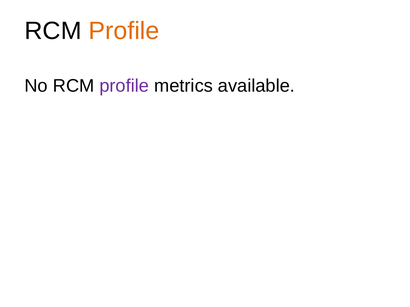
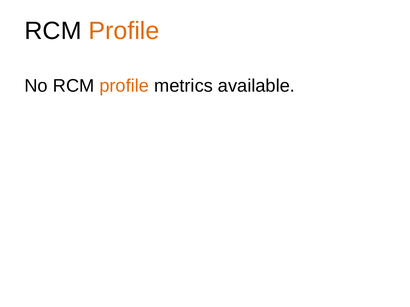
profile at (124, 86) colour: purple -> orange
